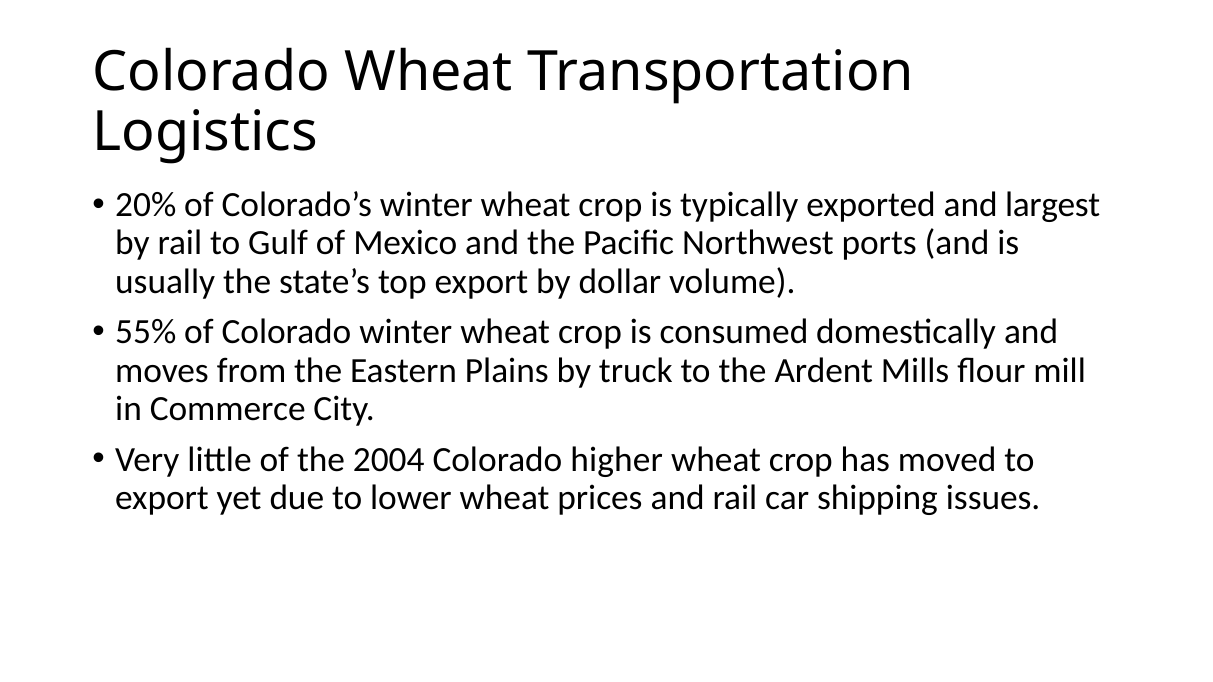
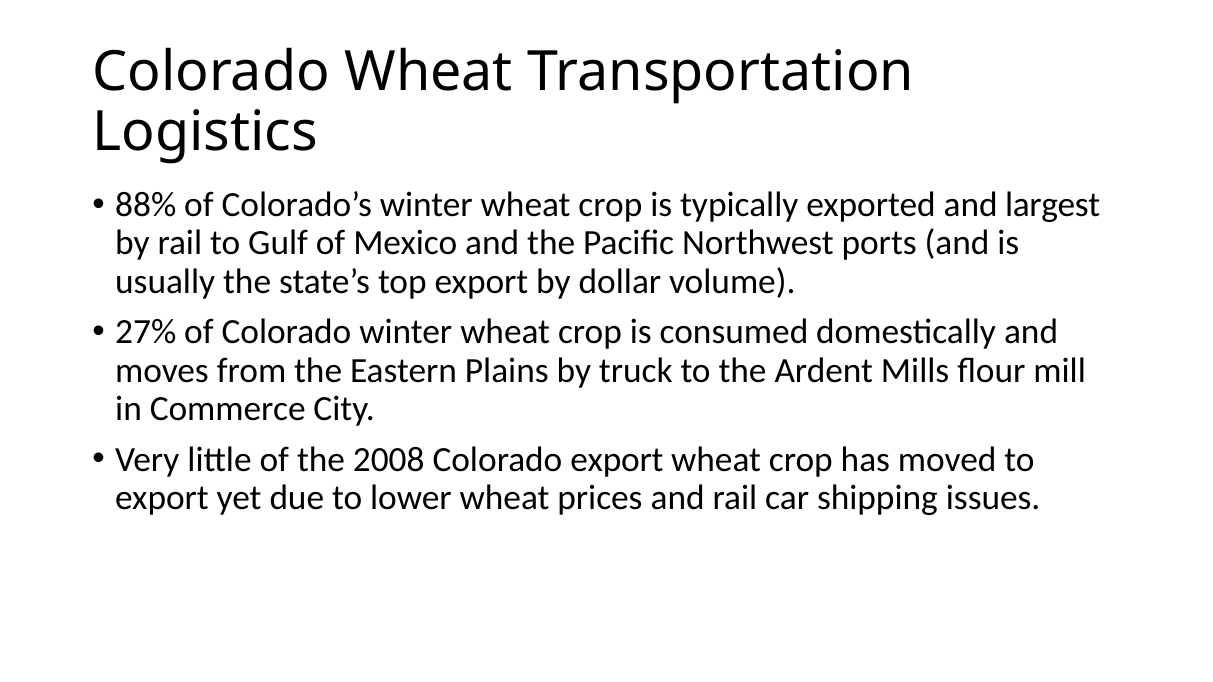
20%: 20% -> 88%
55%: 55% -> 27%
2004: 2004 -> 2008
Colorado higher: higher -> export
